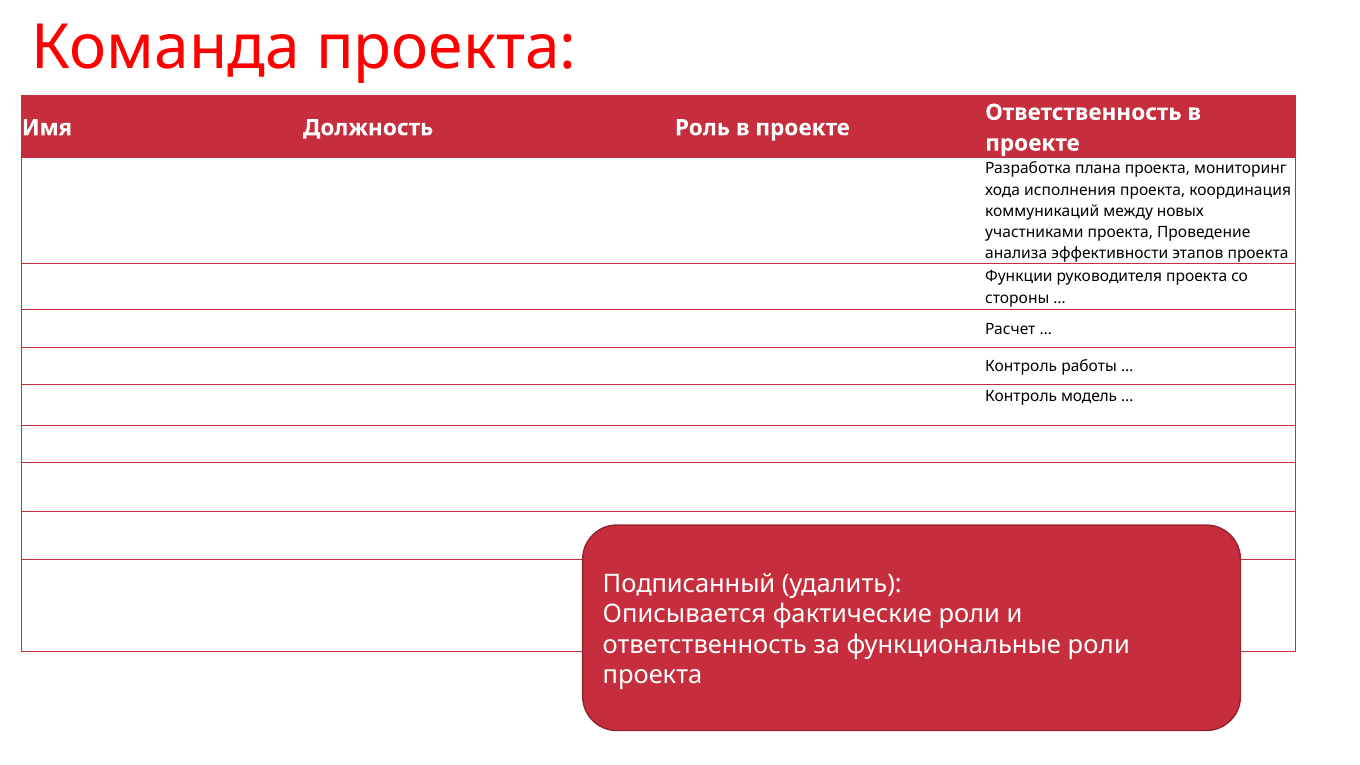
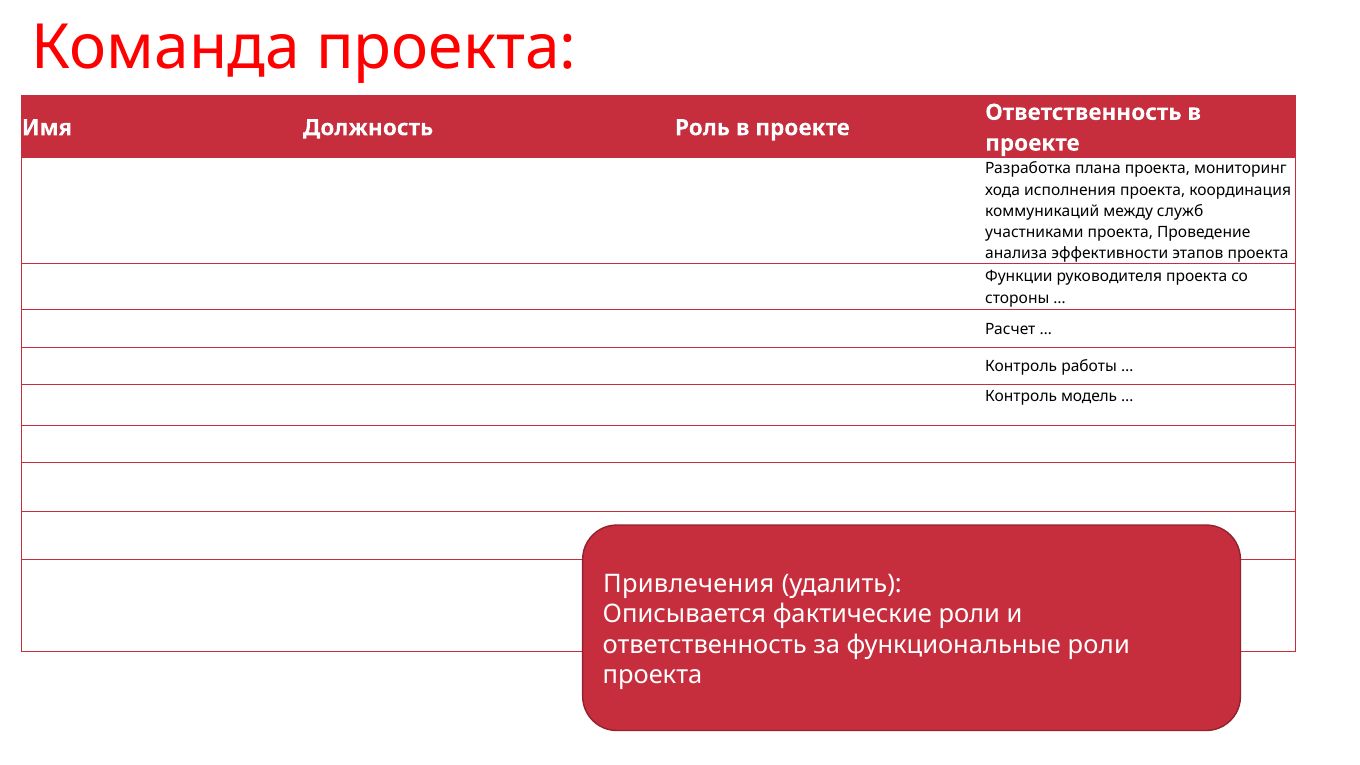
новых: новых -> служб
Подписанный: Подписанный -> Привлечения
